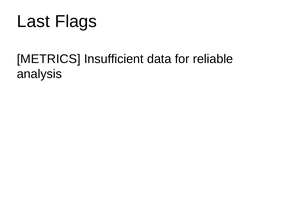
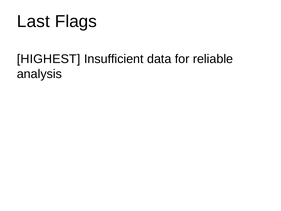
METRICS: METRICS -> HIGHEST
